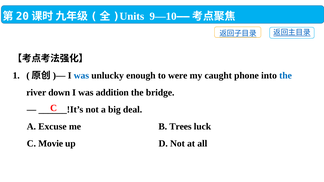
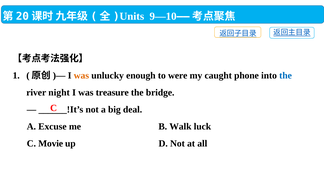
was at (81, 76) colour: blue -> orange
down: down -> night
addition: addition -> treasure
Trees: Trees -> Walk
